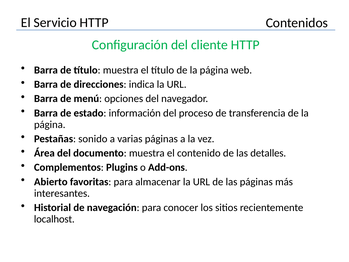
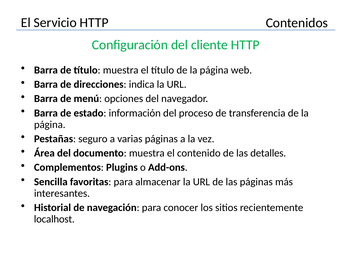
sonido: sonido -> seguro
Abierto: Abierto -> Sencilla
